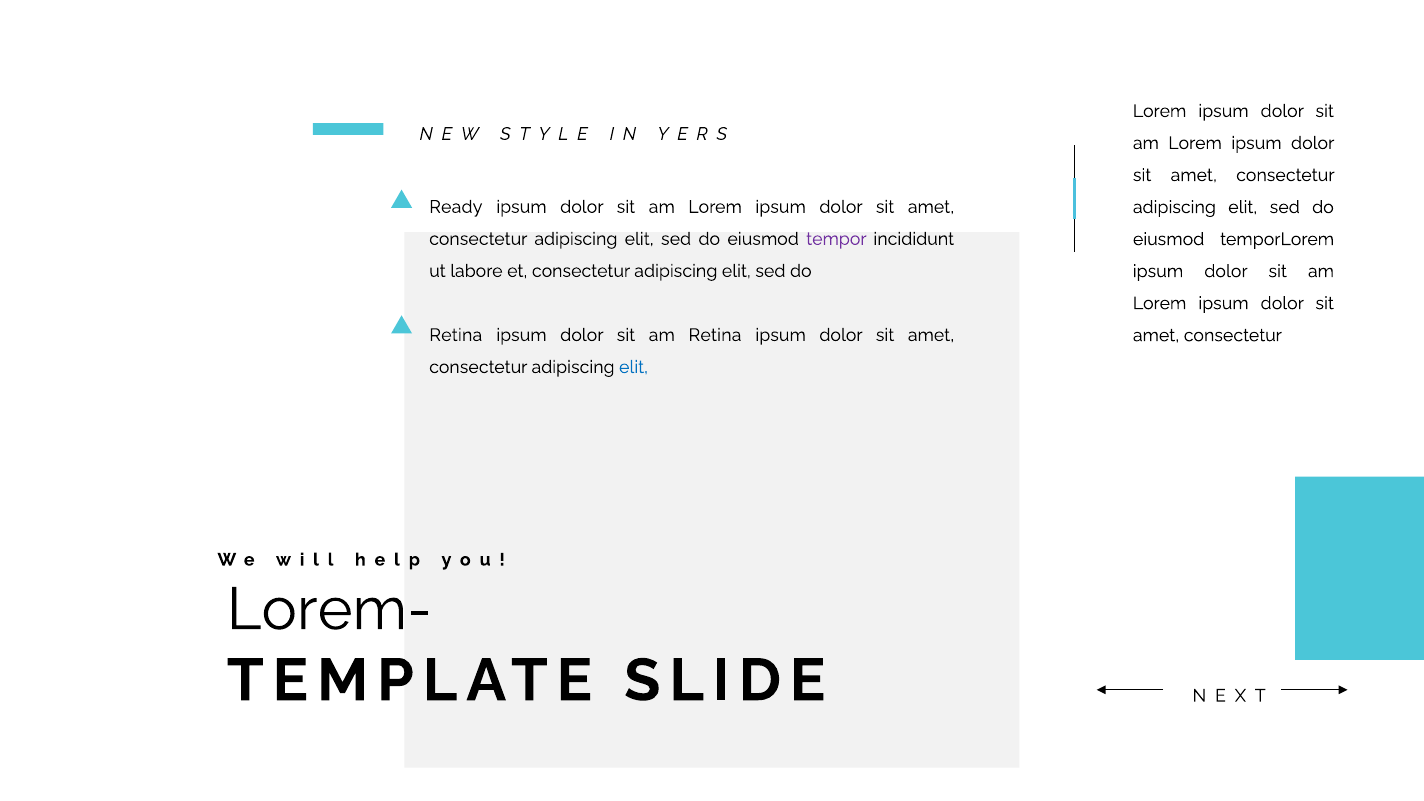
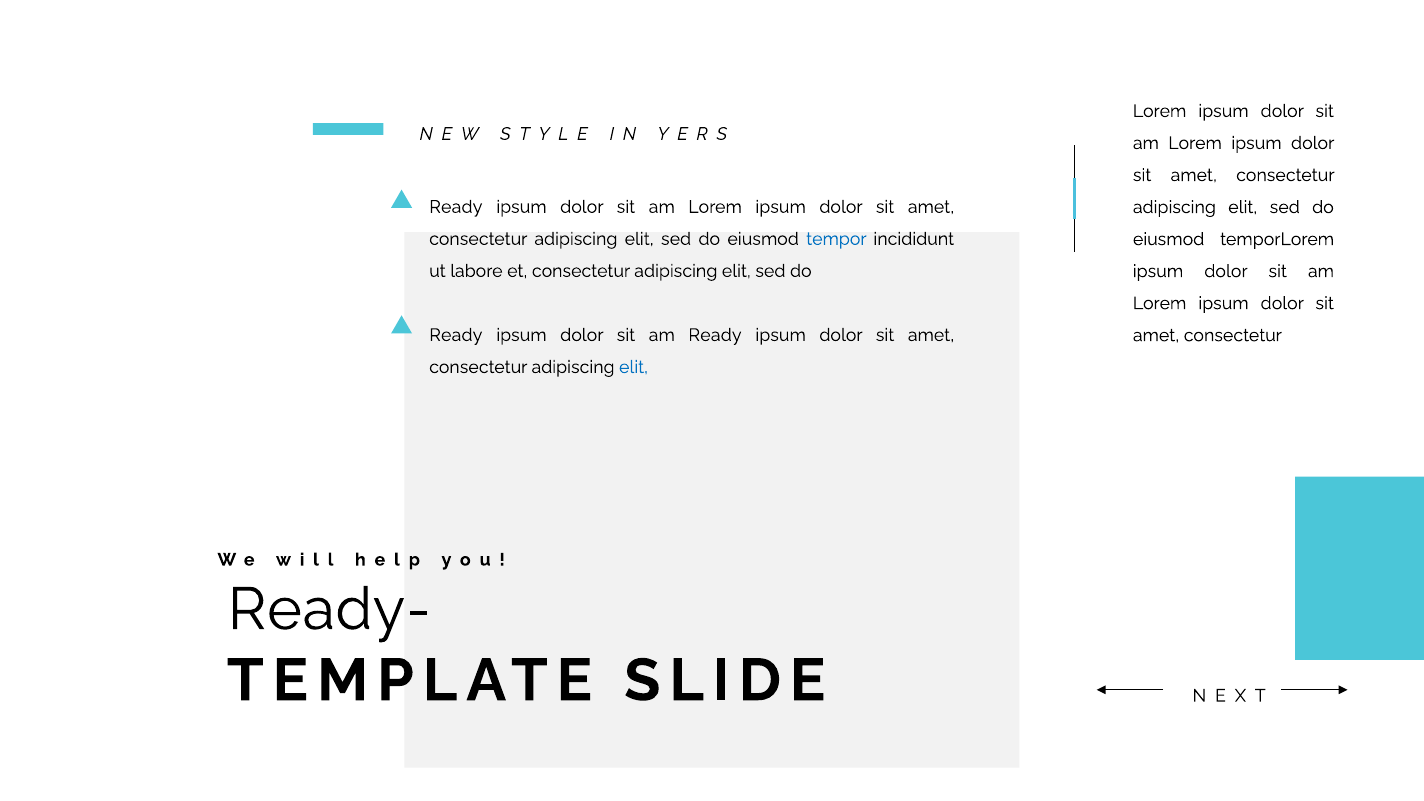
tempor colour: purple -> blue
Retina at (456, 335): Retina -> Ready
am Retina: Retina -> Ready
Lorem-: Lorem- -> Ready-
